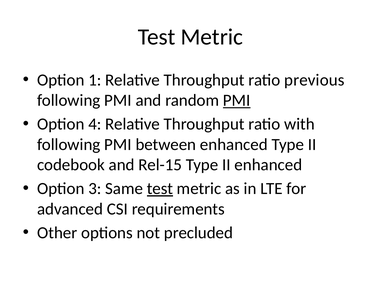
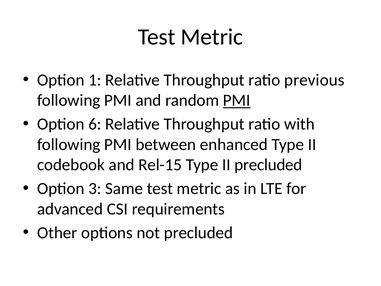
4: 4 -> 6
II enhanced: enhanced -> precluded
test at (160, 188) underline: present -> none
